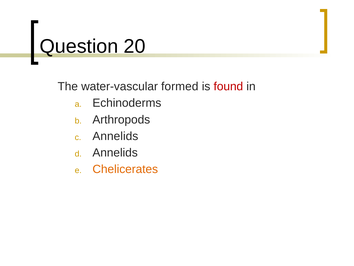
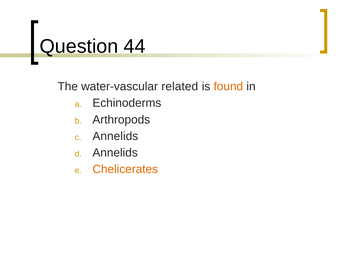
20: 20 -> 44
formed: formed -> related
found colour: red -> orange
